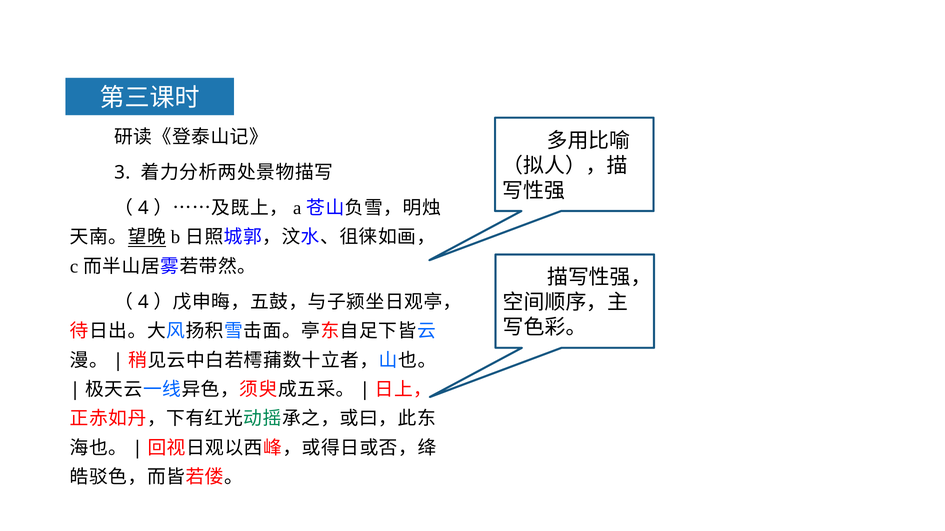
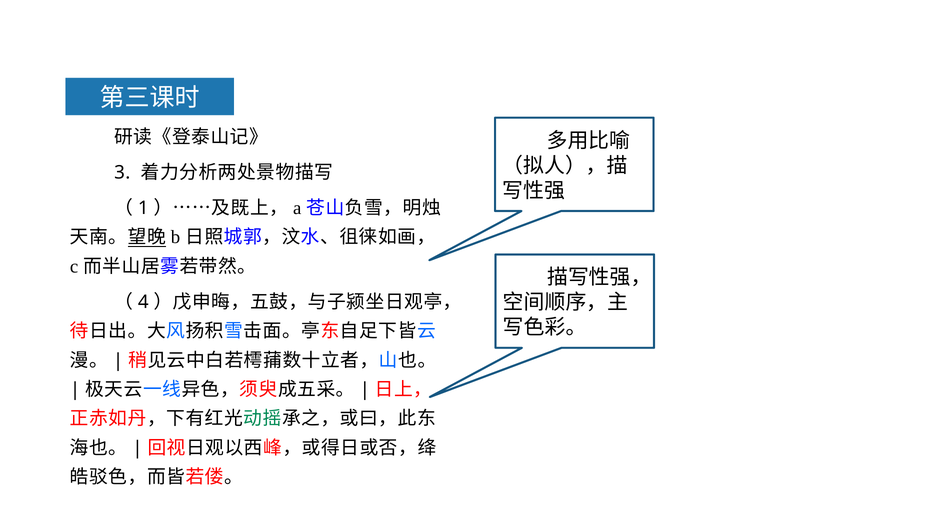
4 at (143, 208): 4 -> 1
